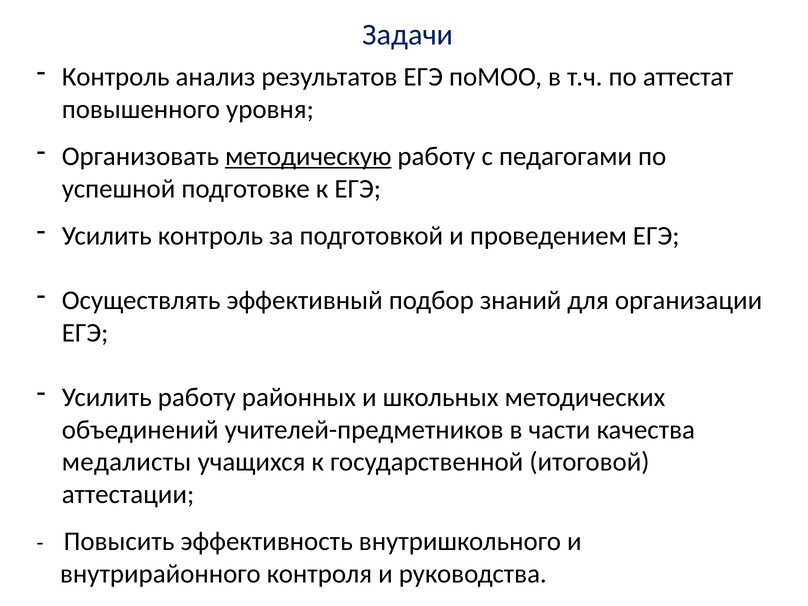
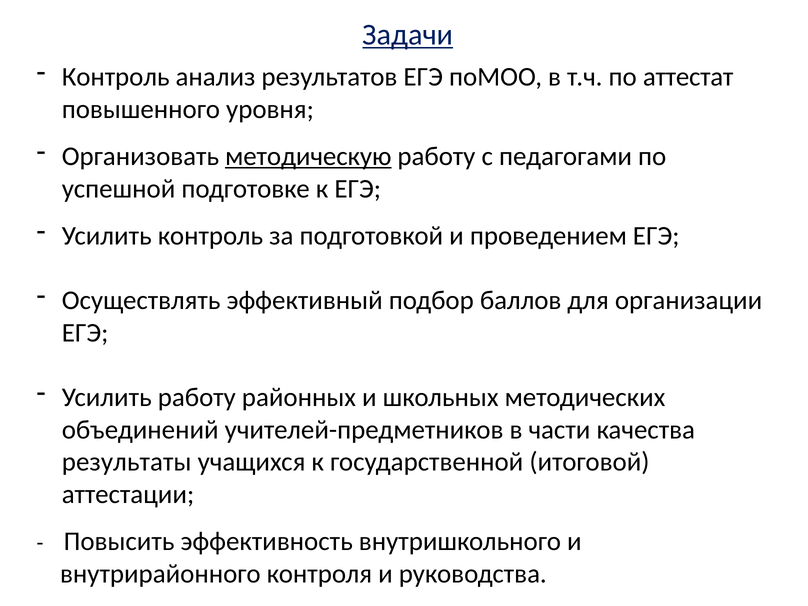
Задачи underline: none -> present
знаний: знаний -> баллов
медалисты: медалисты -> результаты
